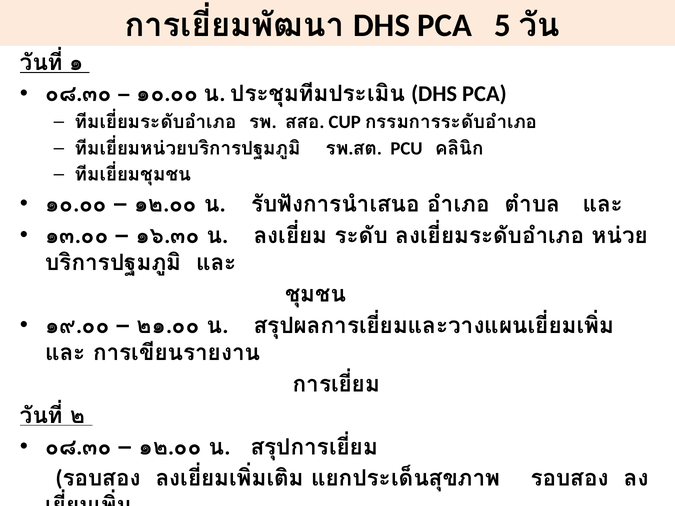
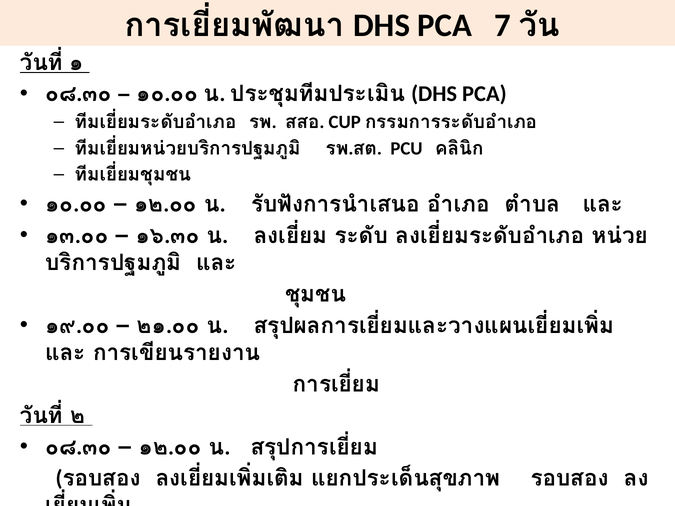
5: 5 -> 7
